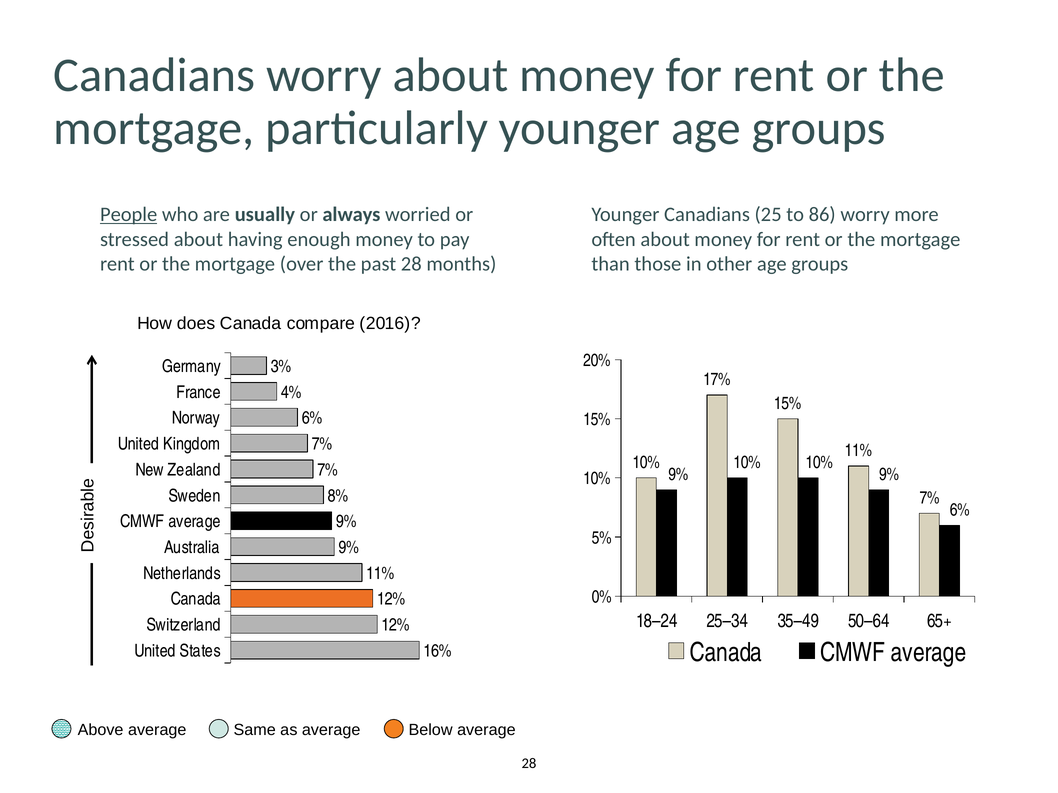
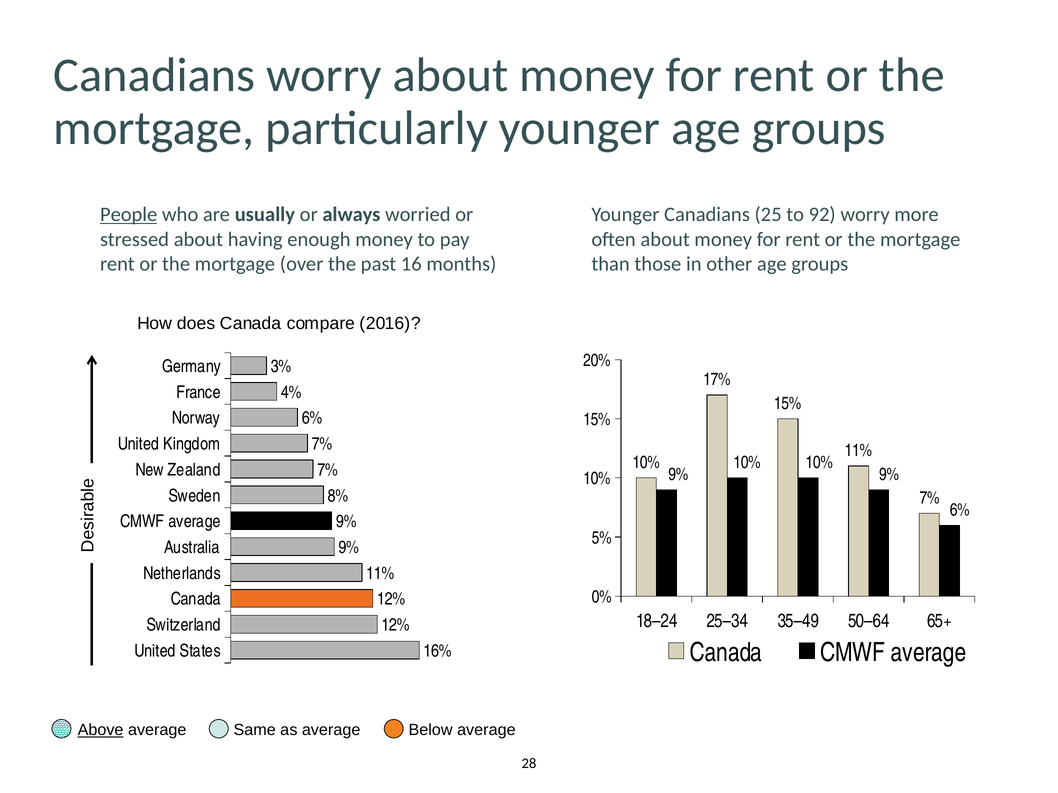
86: 86 -> 92
past 28: 28 -> 16
Above underline: none -> present
